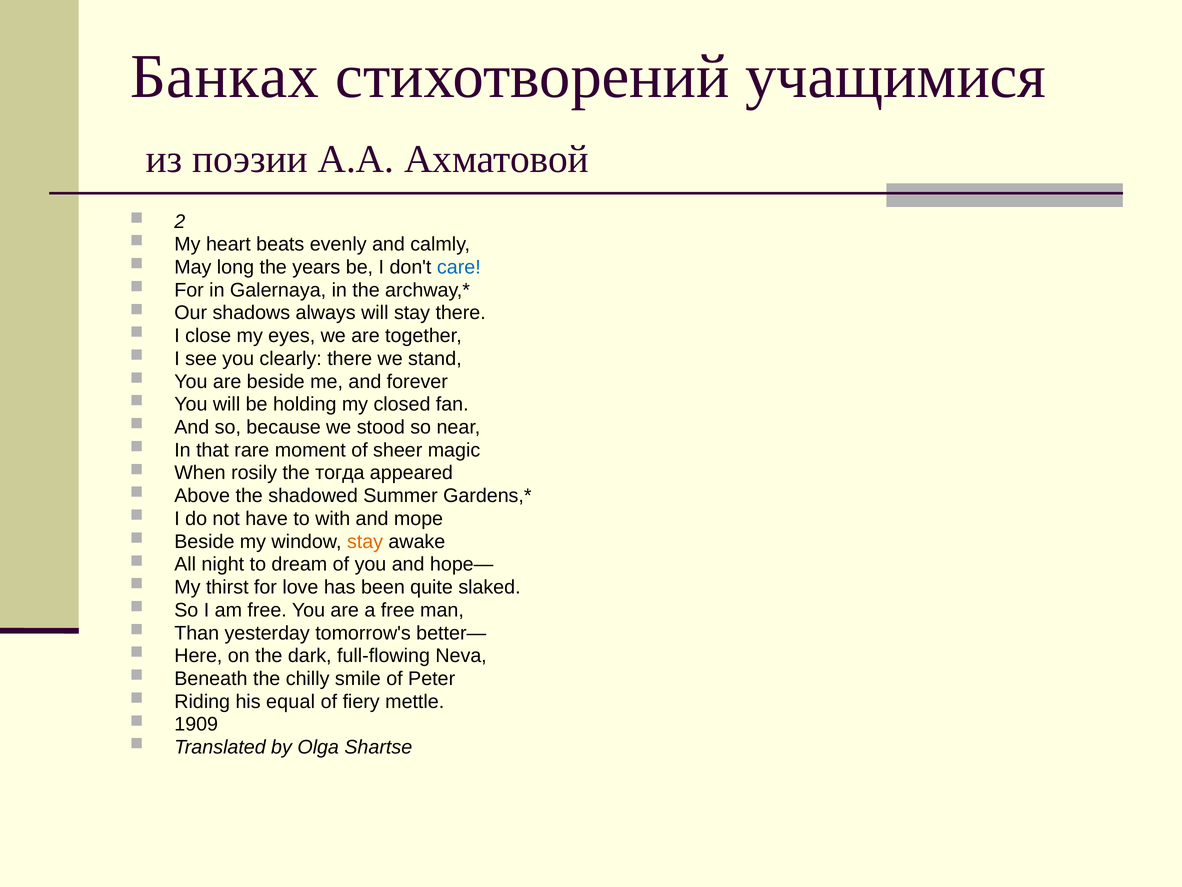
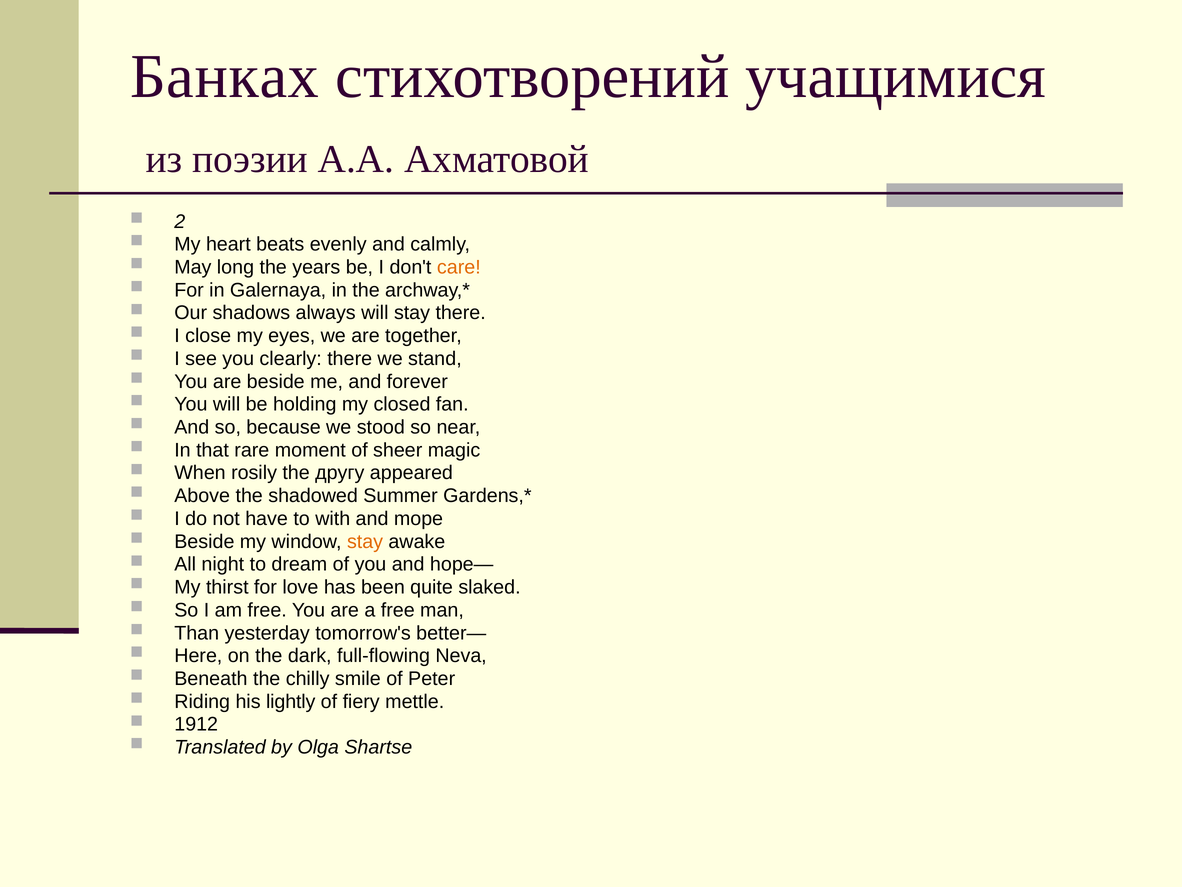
care colour: blue -> orange
тогда: тогда -> другу
equal: equal -> lightly
1909: 1909 -> 1912
